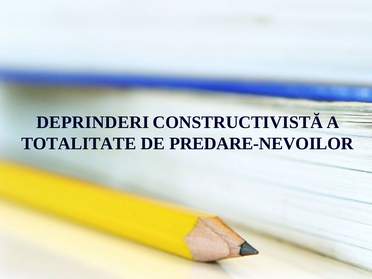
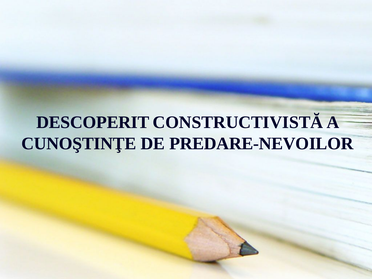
DEPRINDERI: DEPRINDERI -> DESCOPERIT
TOTALITATE: TOTALITATE -> CUNOŞTINŢE
